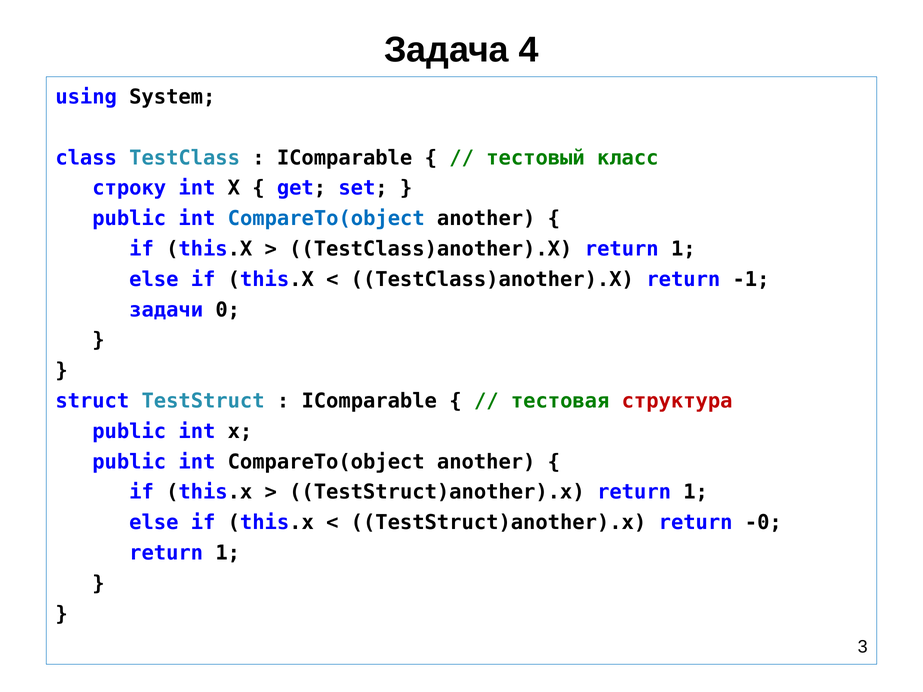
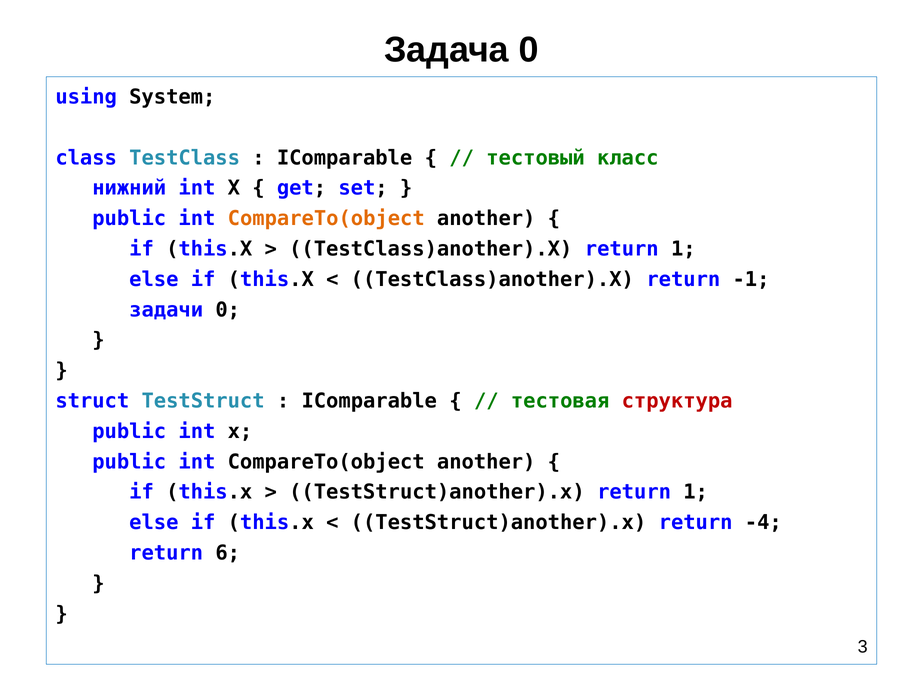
Задача 4: 4 -> 0
строку: строку -> нижний
CompareTo(object at (326, 219) colour: blue -> orange
-0: -0 -> -4
1 at (228, 553): 1 -> 6
